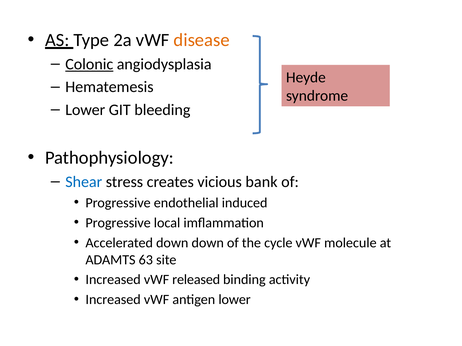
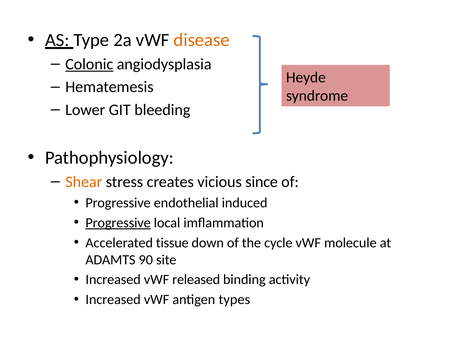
Shear colour: blue -> orange
bank: bank -> since
Progressive at (118, 223) underline: none -> present
Accelerated down: down -> tissue
63: 63 -> 90
antigen lower: lower -> types
